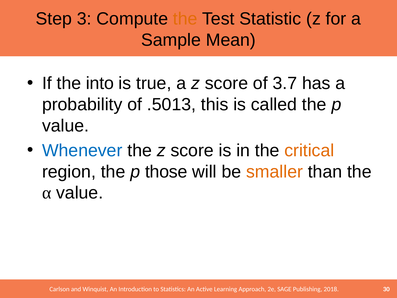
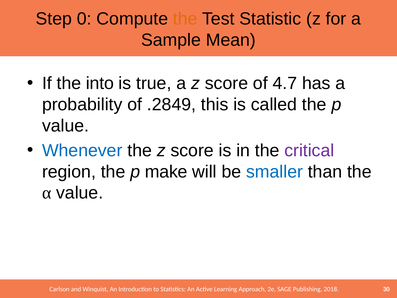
3: 3 -> 0
3.7: 3.7 -> 4.7
.5013: .5013 -> .2849
critical colour: orange -> purple
those: those -> make
smaller colour: orange -> blue
